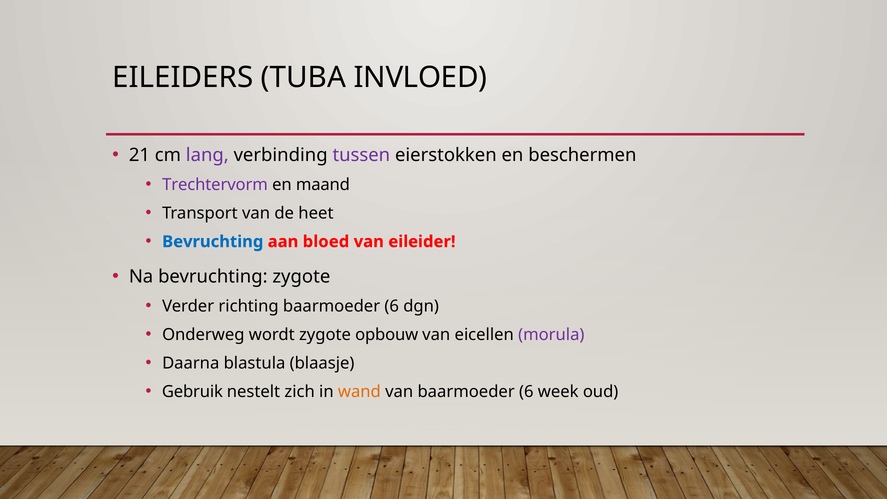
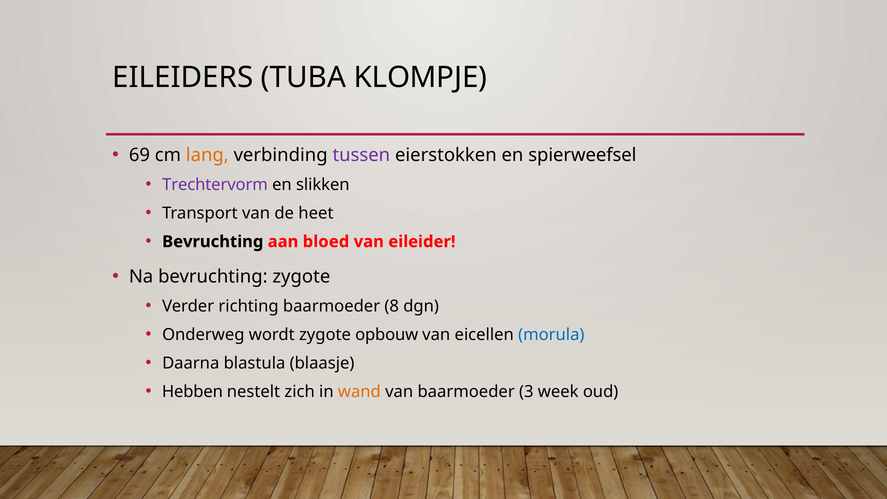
INVLOED: INVLOED -> KLOMPJE
21: 21 -> 69
lang colour: purple -> orange
beschermen: beschermen -> spierweefsel
maand: maand -> slikken
Bevruchting at (213, 242) colour: blue -> black
richting baarmoeder 6: 6 -> 8
morula colour: purple -> blue
Gebruik: Gebruik -> Hebben
van baarmoeder 6: 6 -> 3
